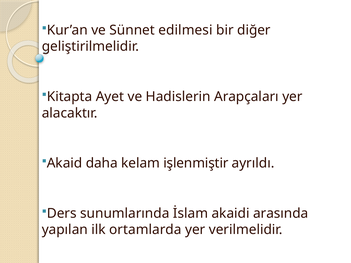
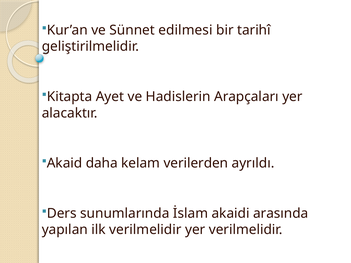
diğer: diğer -> tarihî
işlenmiştir: işlenmiştir -> verilerden
ilk ortamlarda: ortamlarda -> verilmelidir
